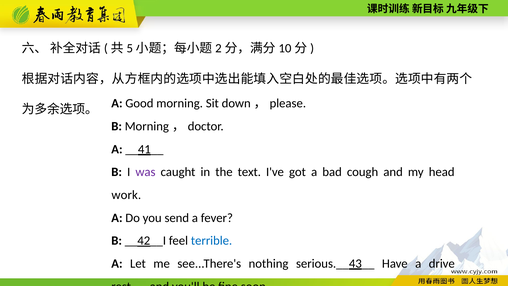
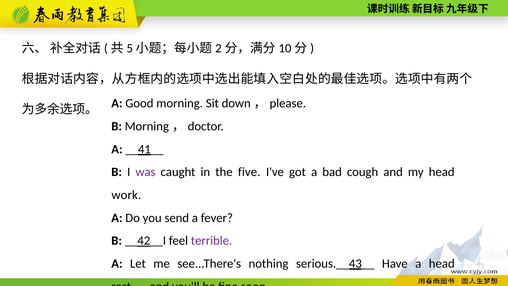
text: text -> five
terrible colour: blue -> purple
a drive: drive -> head
